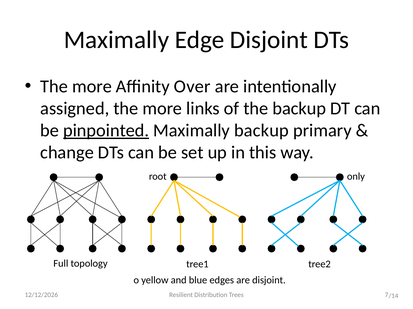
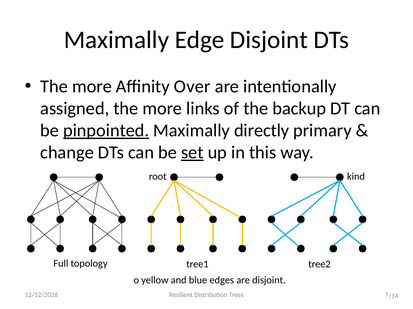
Maximally backup: backup -> directly
set underline: none -> present
only: only -> kind
